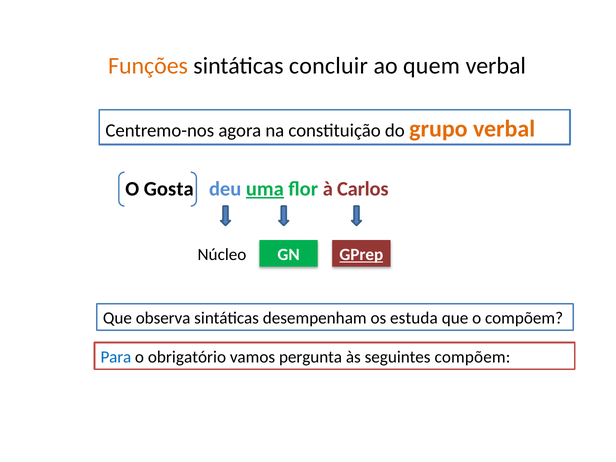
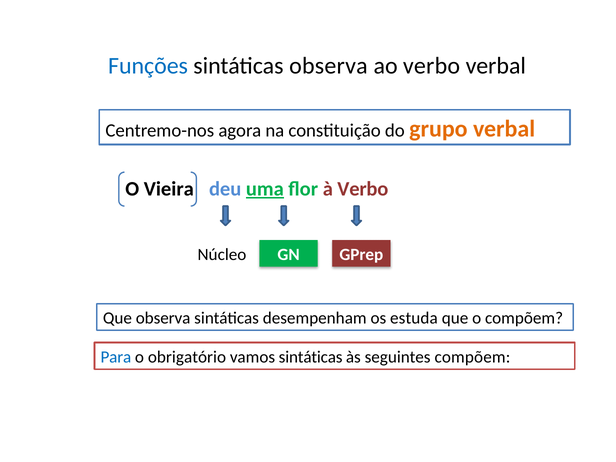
Funções colour: orange -> blue
sintáticas concluir: concluir -> observa
ao quem: quem -> verbo
Gosta: Gosta -> Vieira
à Carlos: Carlos -> Verbo
GPrep underline: present -> none
vamos pergunta: pergunta -> sintáticas
